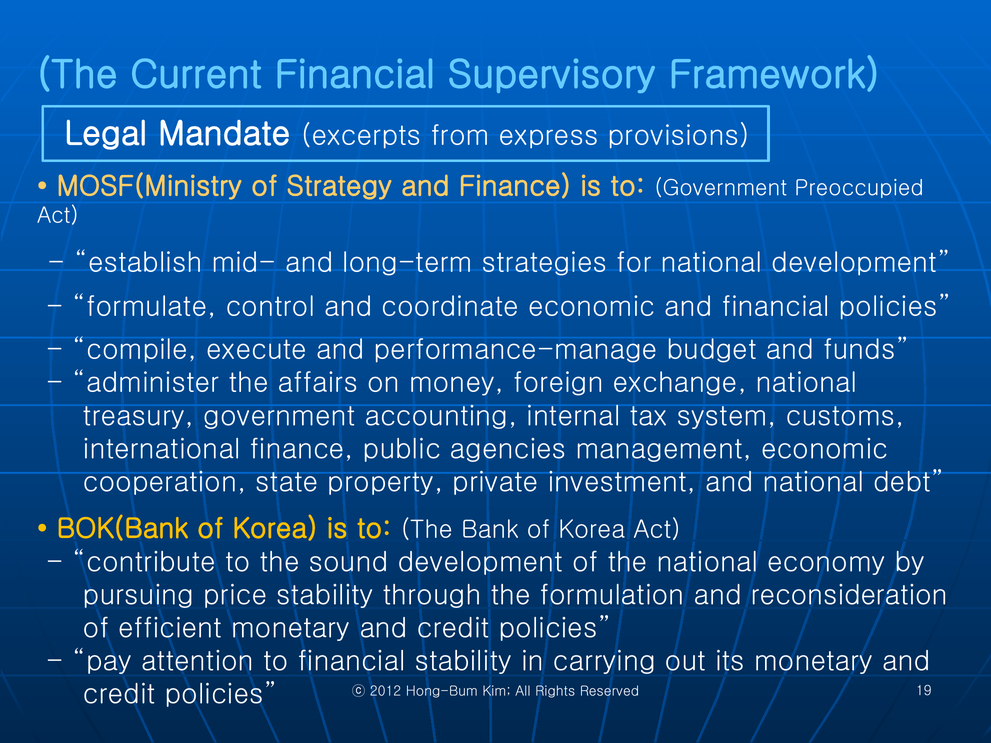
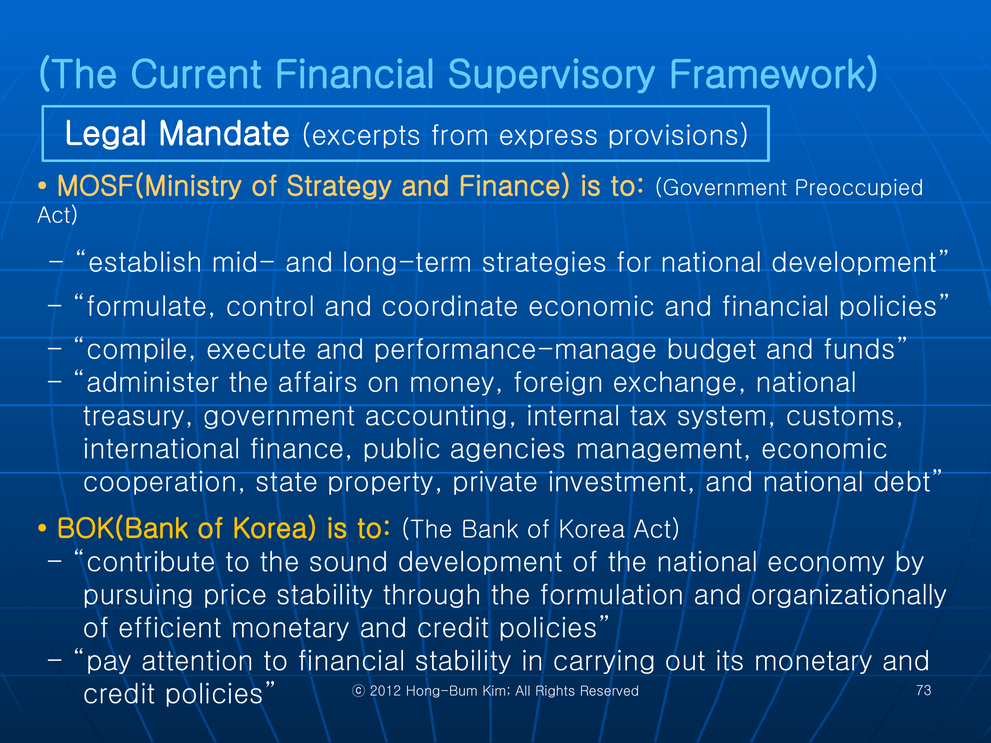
reconsideration: reconsideration -> organizationally
19: 19 -> 73
